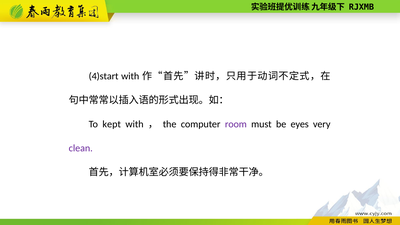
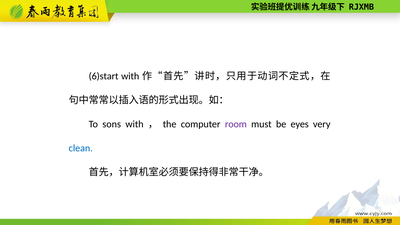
4)start: 4)start -> 6)start
kept: kept -> sons
clean colour: purple -> blue
